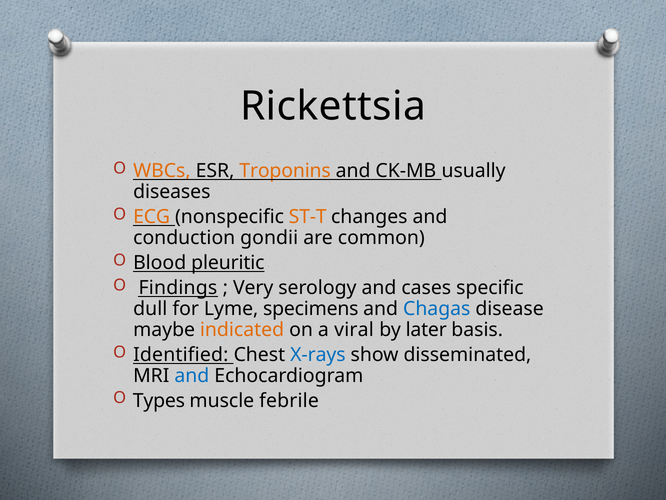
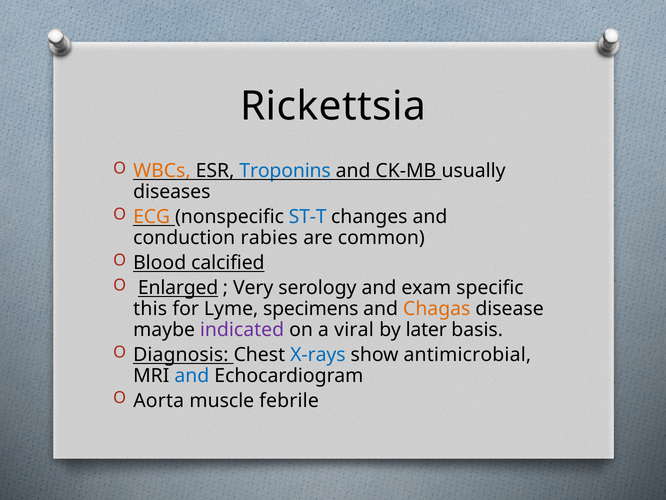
Troponins colour: orange -> blue
ST-T colour: orange -> blue
gondii: gondii -> rabies
pleuritic: pleuritic -> calcified
Findings: Findings -> Enlarged
cases: cases -> exam
dull: dull -> this
Chagas colour: blue -> orange
indicated colour: orange -> purple
Identified: Identified -> Diagnosis
disseminated: disseminated -> antimicrobial
Types: Types -> Aorta
